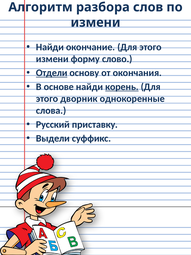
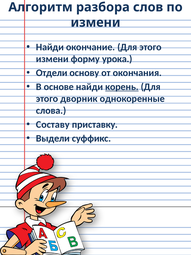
слово: слово -> урока
Отдели underline: present -> none
Русский: Русский -> Составу
